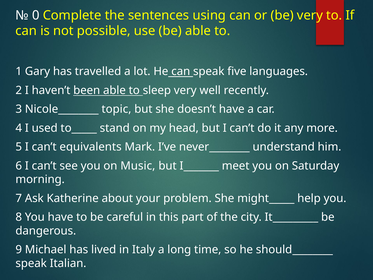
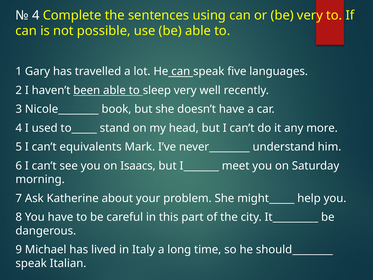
0 at (36, 15): 0 -> 4
topic: topic -> book
Music: Music -> Isaacs
